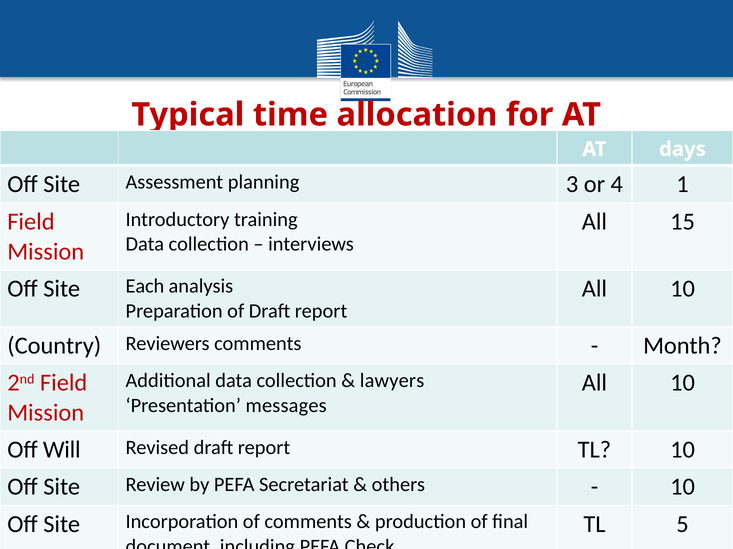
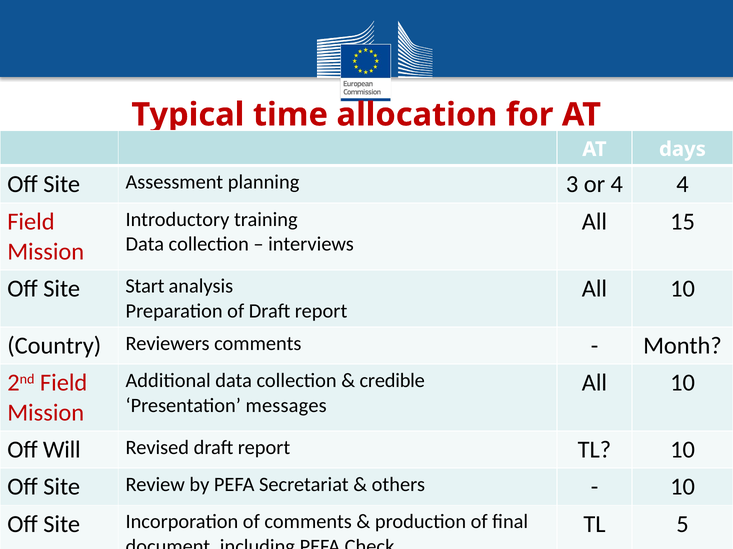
4 1: 1 -> 4
Each: Each -> Start
lawyers: lawyers -> credible
